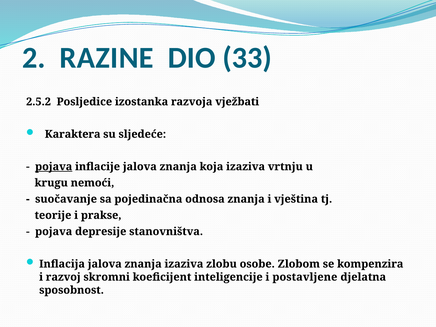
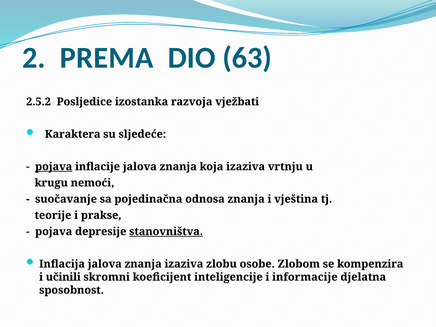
RAZINE: RAZINE -> PREMA
33: 33 -> 63
stanovništva underline: none -> present
razvoj: razvoj -> učinili
postavljene: postavljene -> informacije
